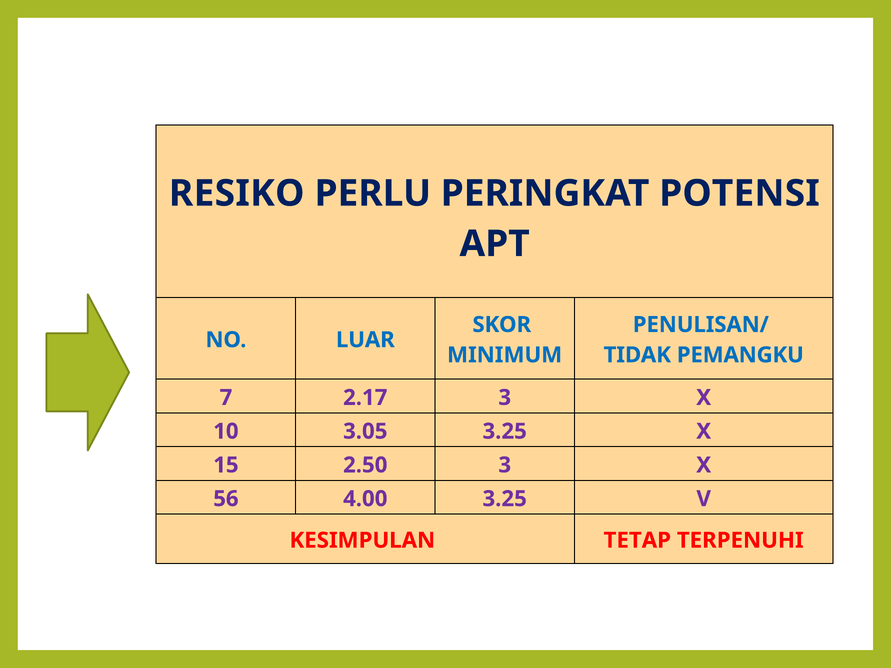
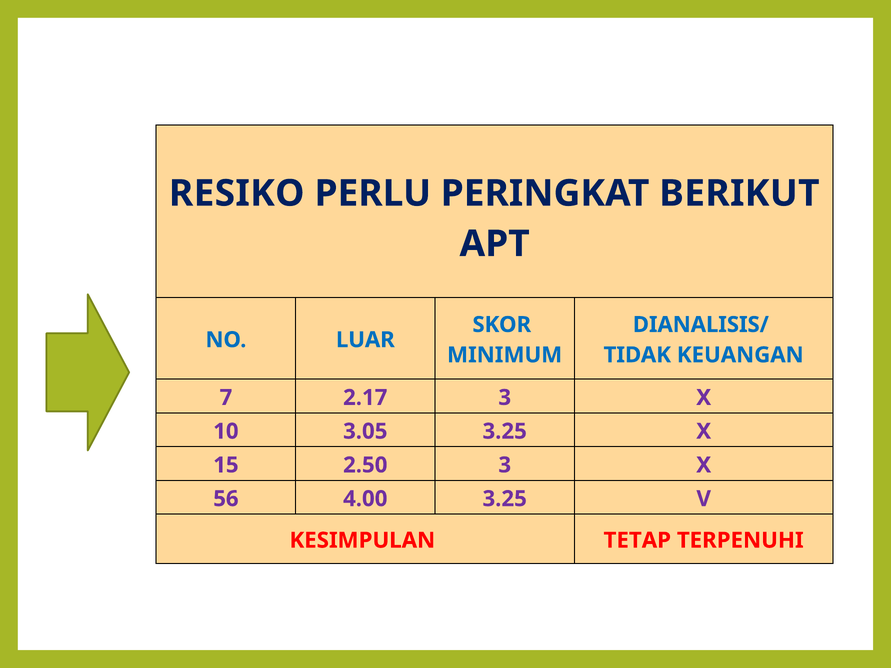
POTENSI: POTENSI -> BERIKUT
PENULISAN/: PENULISAN/ -> DIANALISIS/
PEMANGKU: PEMANGKU -> KEUANGAN
